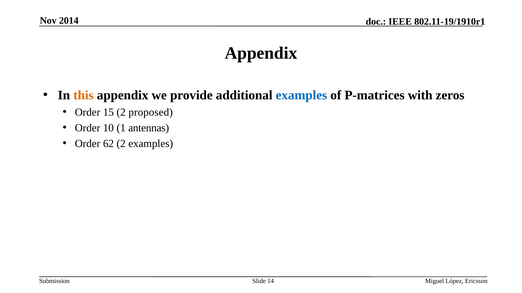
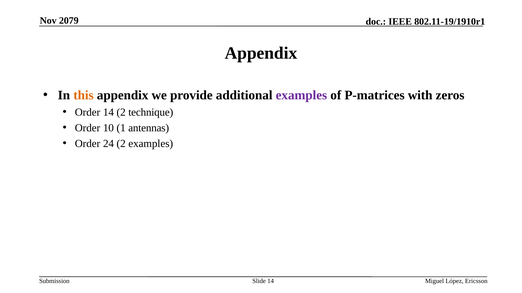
2014: 2014 -> 2079
examples at (301, 96) colour: blue -> purple
Order 15: 15 -> 14
proposed: proposed -> technique
62: 62 -> 24
